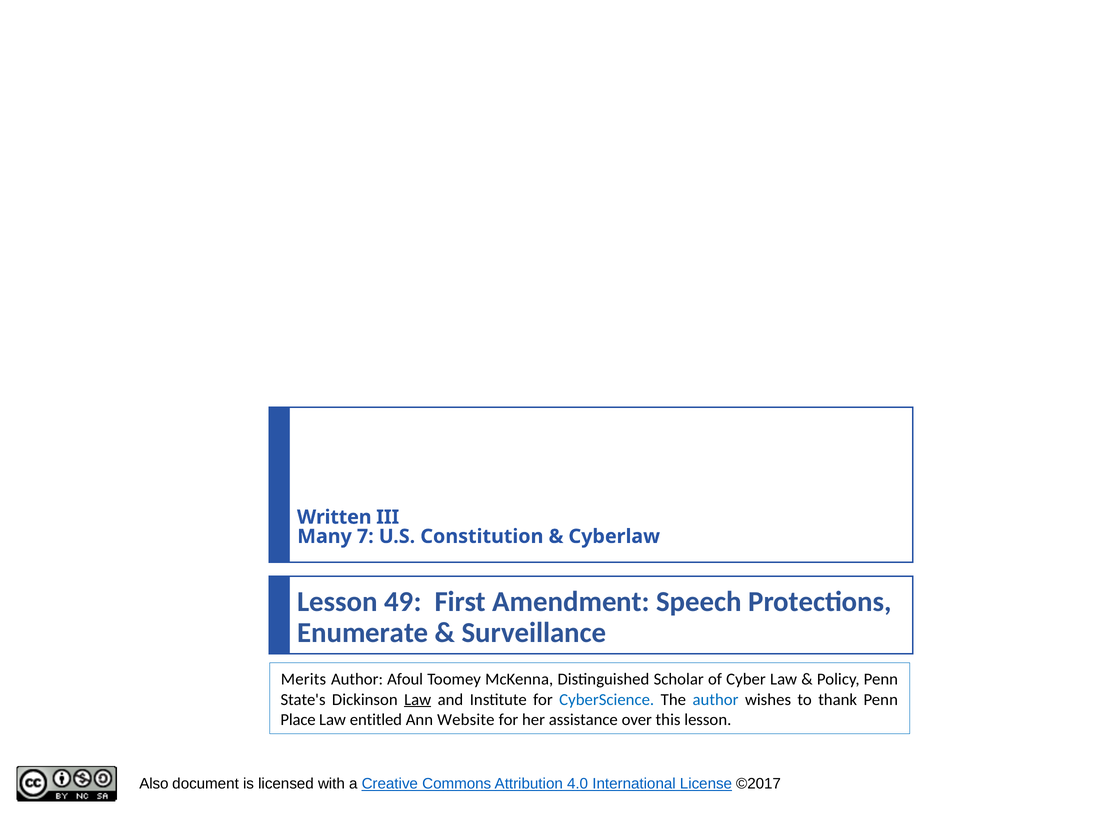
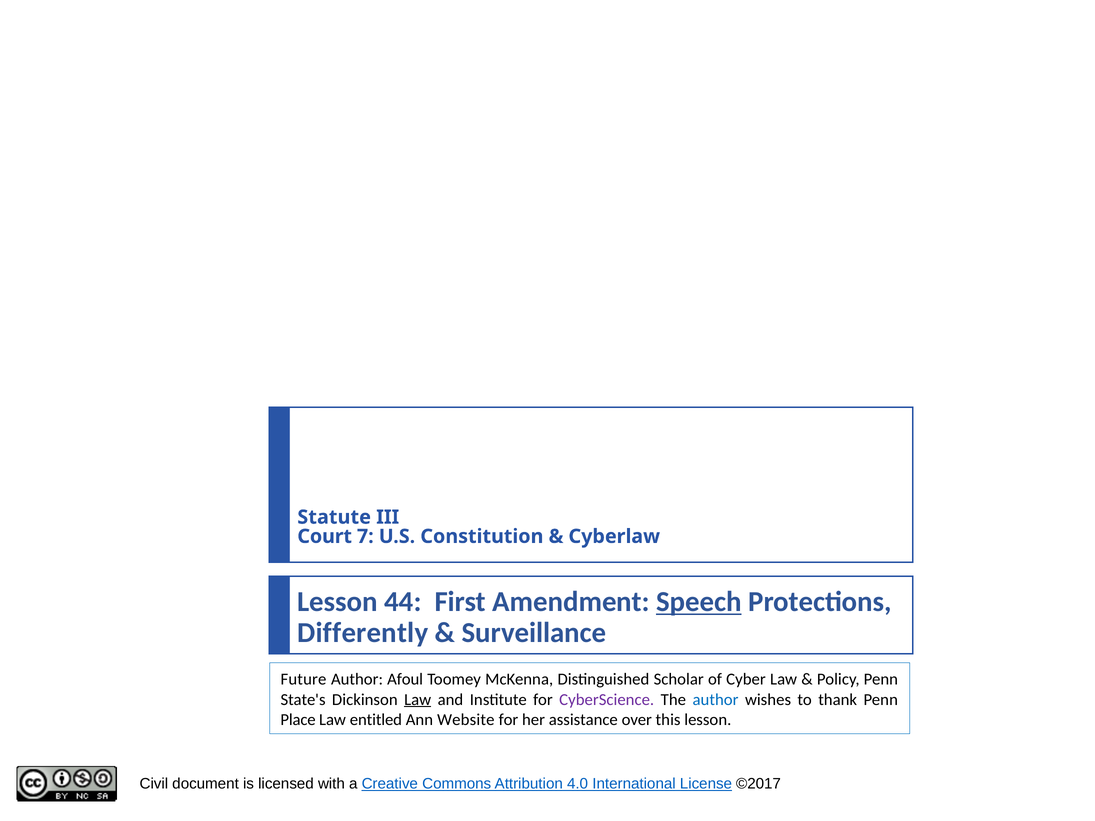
Written: Written -> Statute
Many: Many -> Court
49: 49 -> 44
Speech underline: none -> present
Enumerate: Enumerate -> Differently
Merits: Merits -> Future
CyberScience colour: blue -> purple
Also: Also -> Civil
